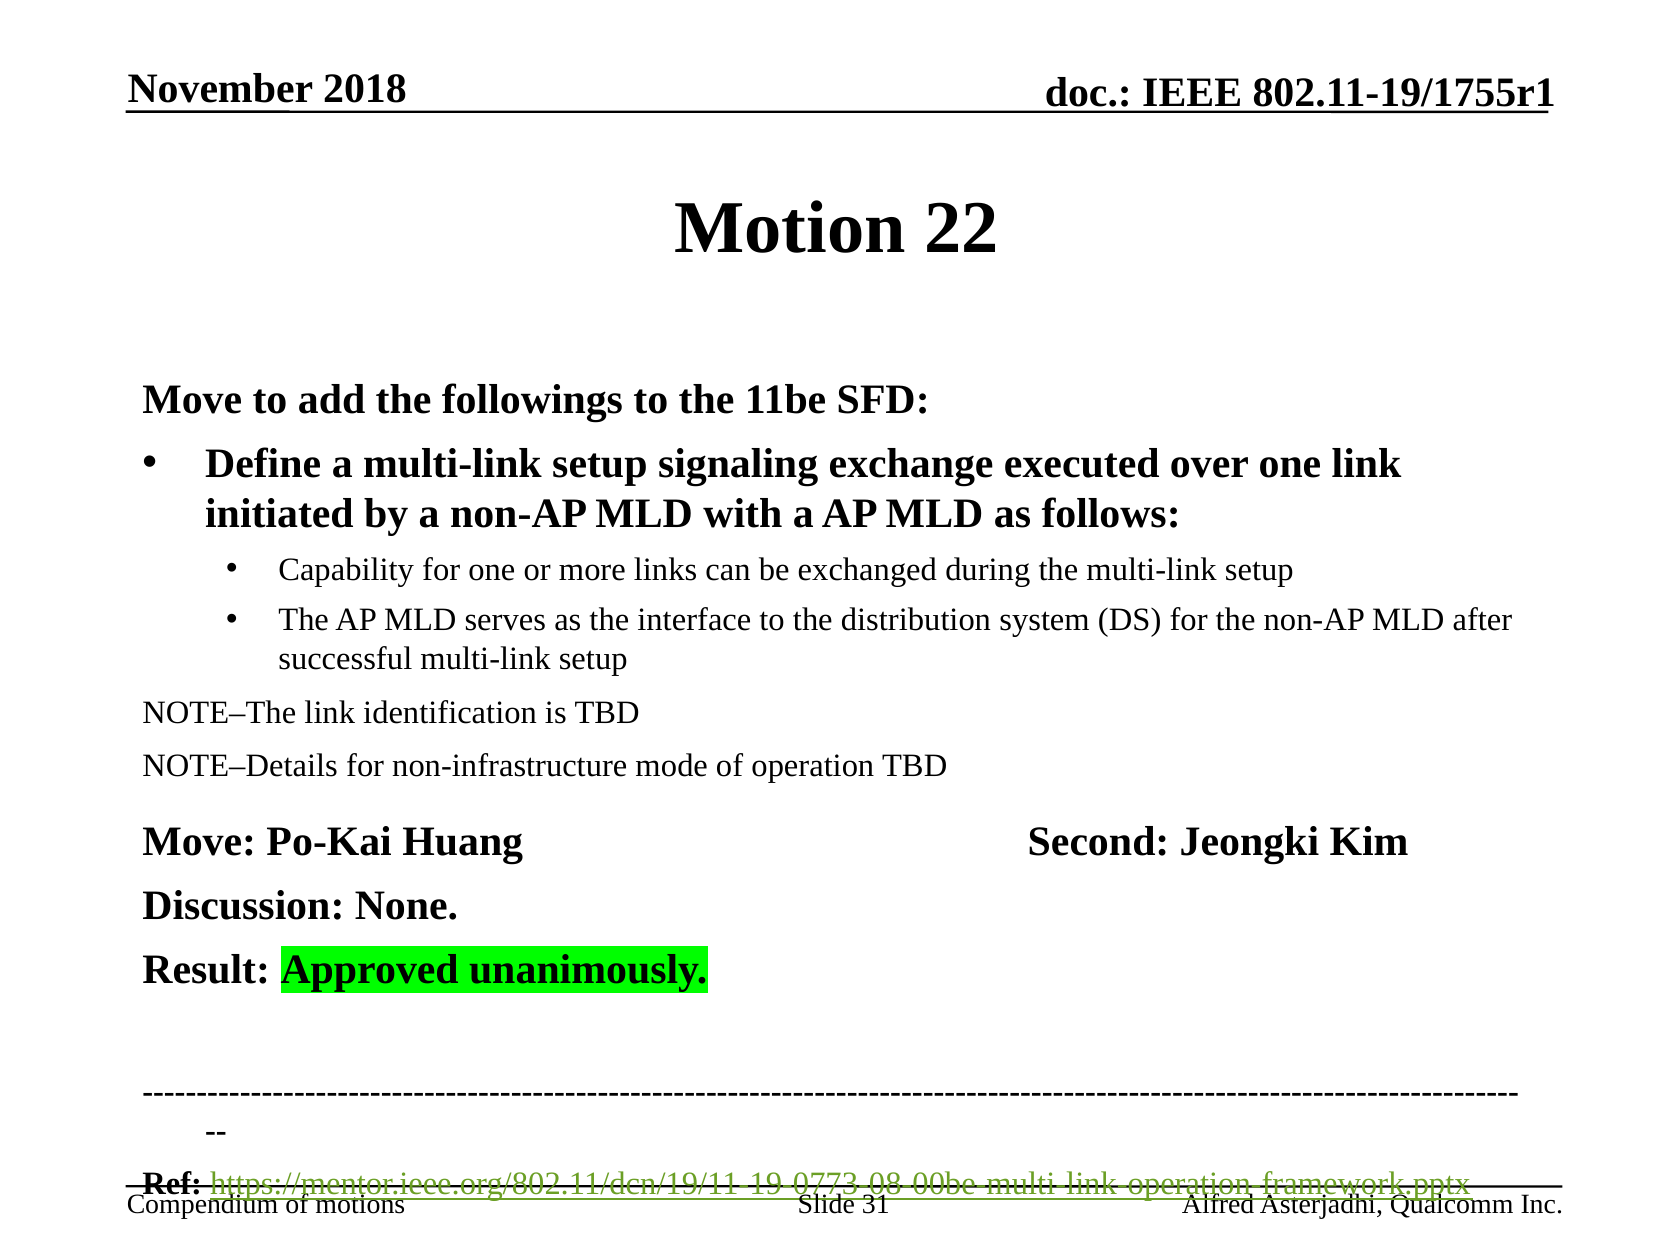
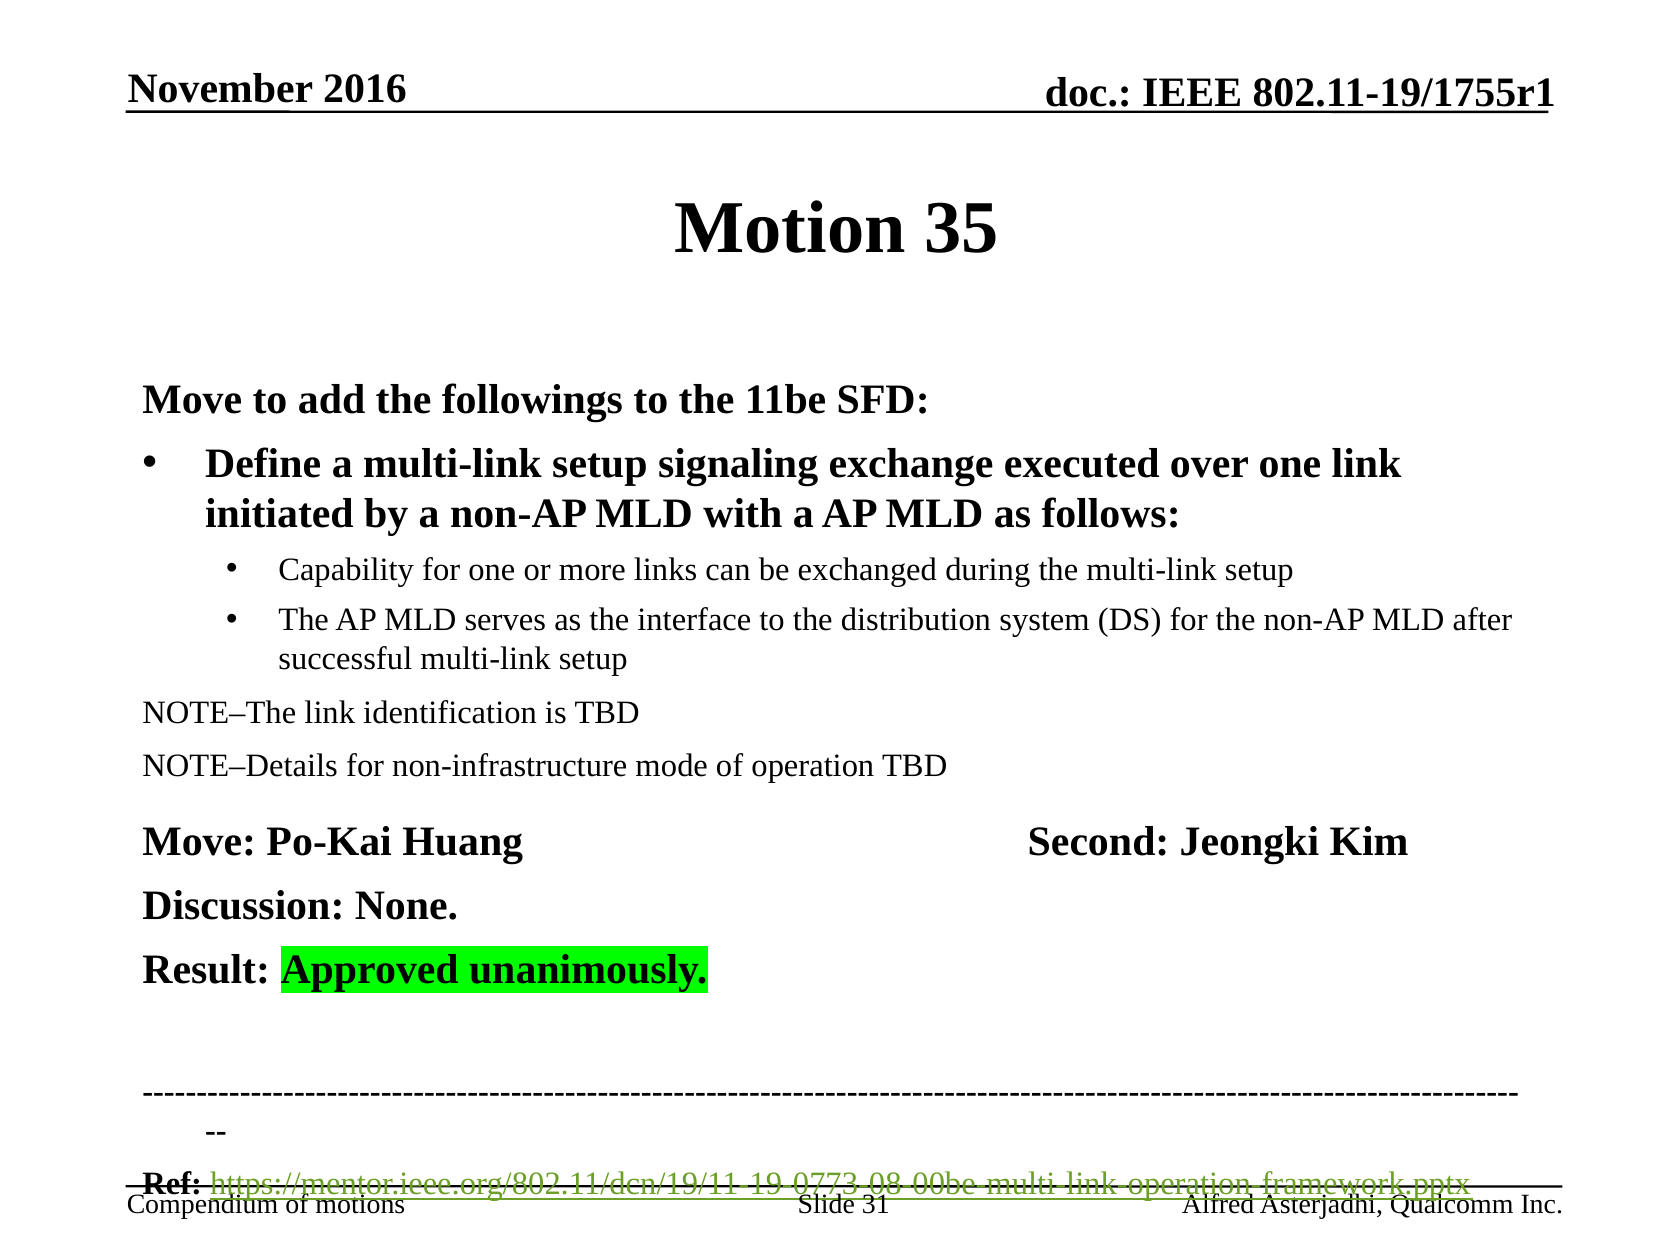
2018: 2018 -> 2016
22: 22 -> 35
